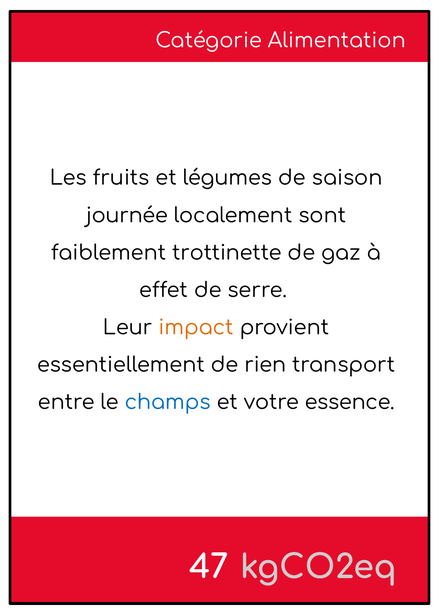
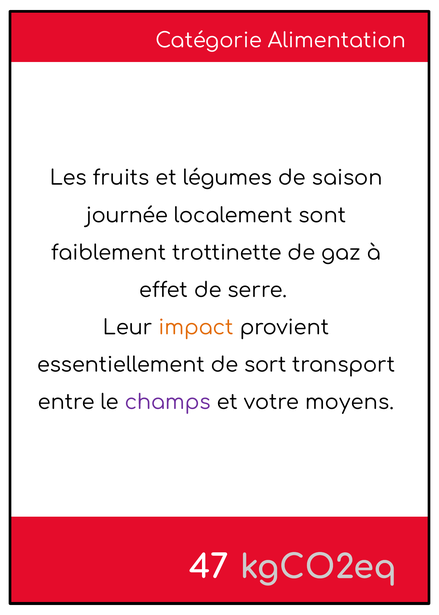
rien: rien -> sort
champs colour: blue -> purple
essence: essence -> moyens
